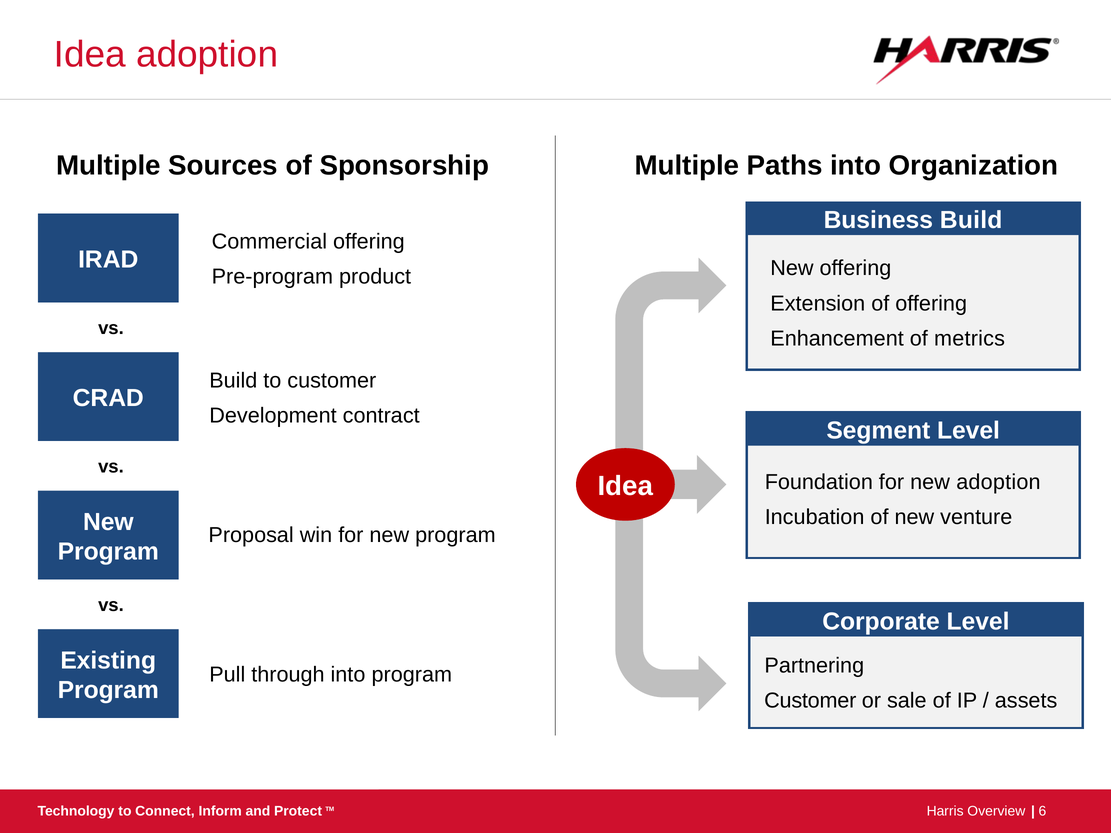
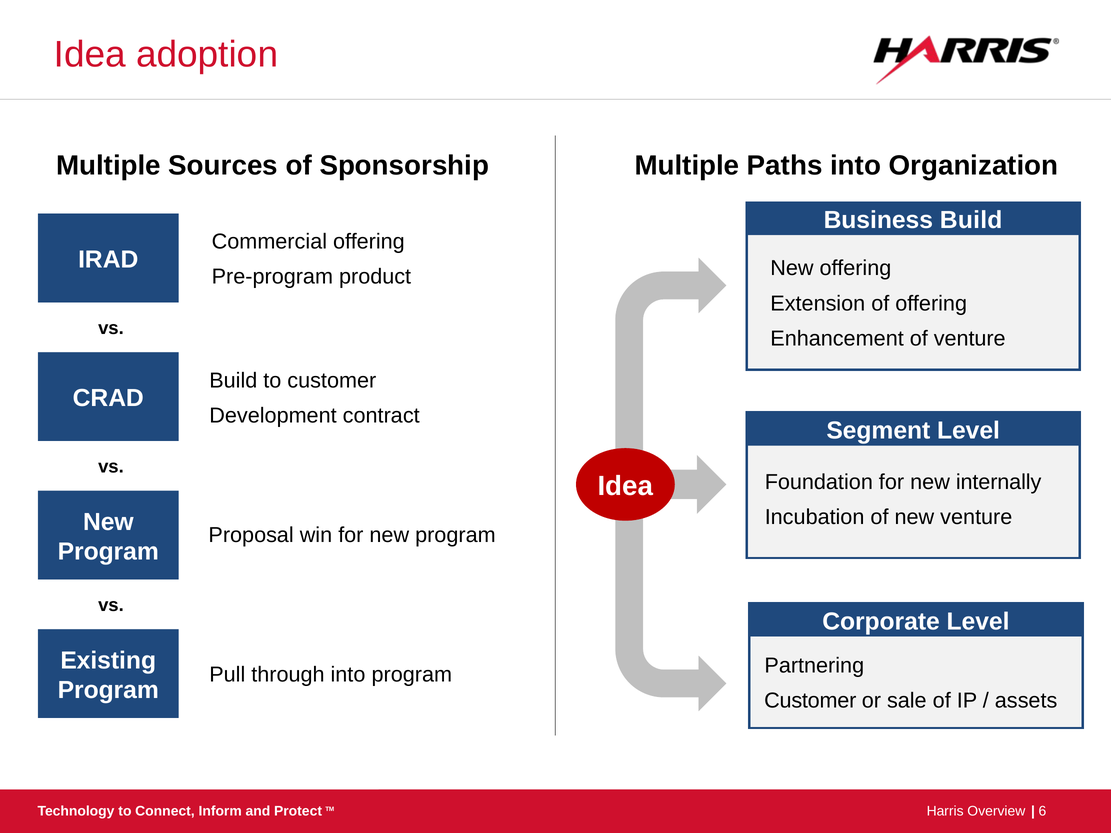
of metrics: metrics -> venture
new adoption: adoption -> internally
